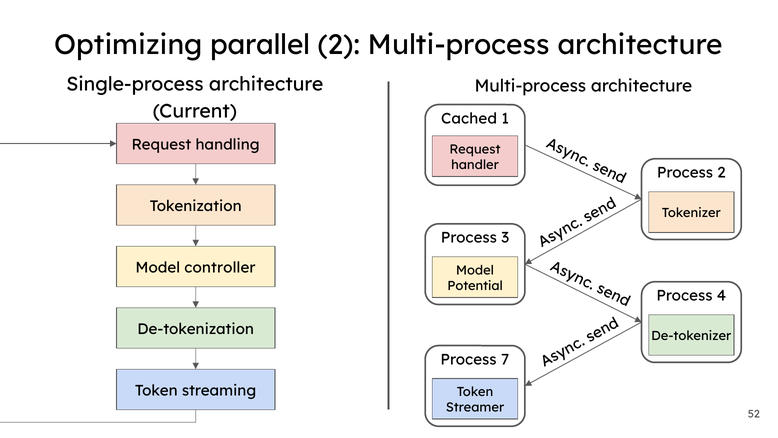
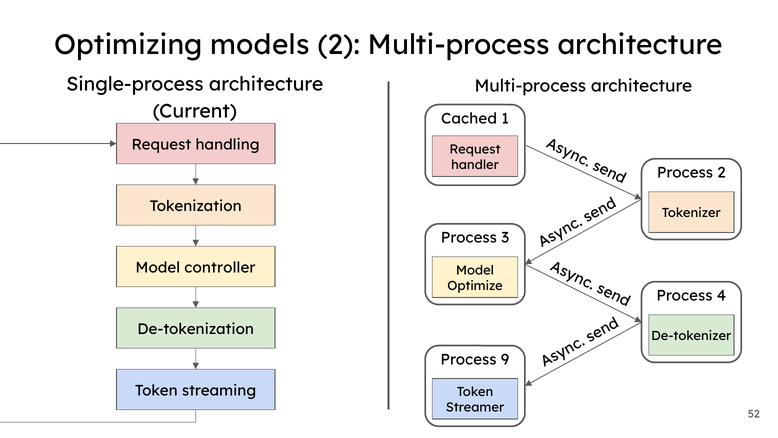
parallel: parallel -> models
Potential: Potential -> Optimize
7: 7 -> 9
